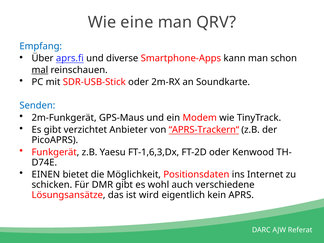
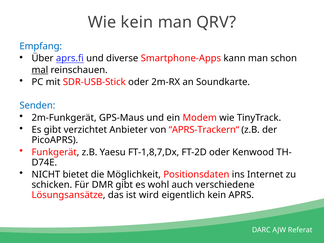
Wie eine: eine -> kein
APRS-Trackern“ underline: present -> none
FT-1,6,3,Dx: FT-1,6,3,Dx -> FT-1,8,7,Dx
EINEN: EINEN -> NICHT
